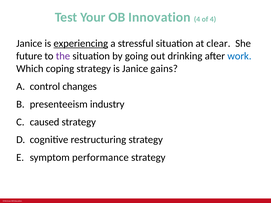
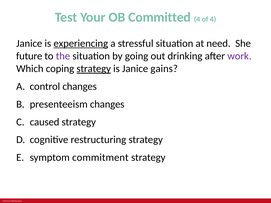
Innovation: Innovation -> Committed
clear: clear -> need
work colour: blue -> purple
strategy at (94, 69) underline: none -> present
presenteeism industry: industry -> changes
performance: performance -> commitment
